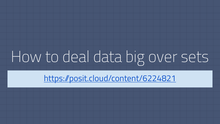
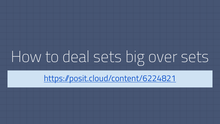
deal data: data -> sets
